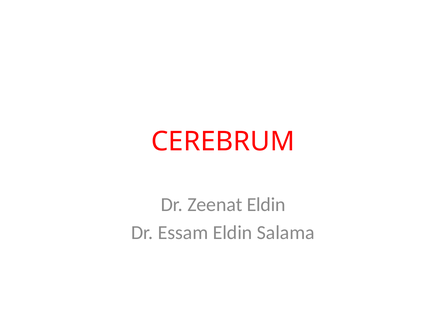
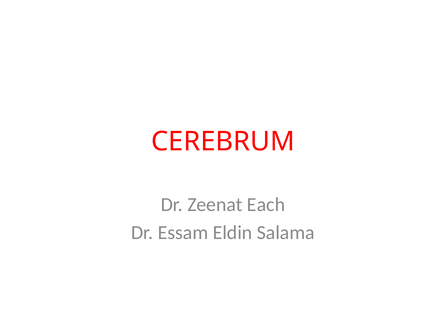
Zeenat Eldin: Eldin -> Each
